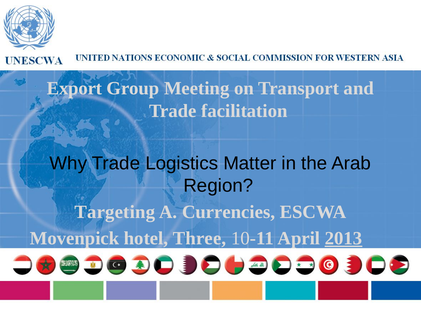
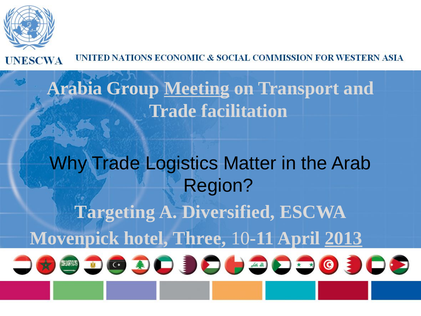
Export: Export -> Arabia
Meeting underline: none -> present
Currencies: Currencies -> Diversified
